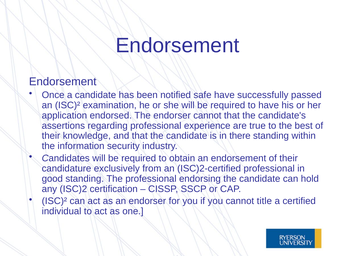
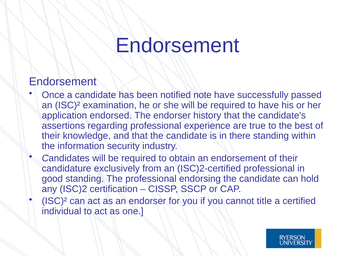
safe: safe -> note
endorser cannot: cannot -> history
